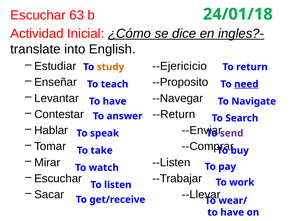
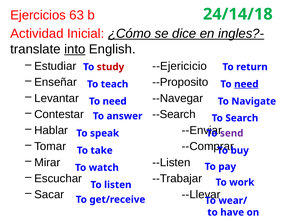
Escuchar at (38, 15): Escuchar -> Ejercicios
24/01/18: 24/01/18 -> 24/14/18
into underline: none -> present
study colour: orange -> red
have at (115, 101): have -> need
--Return: --Return -> --Search
